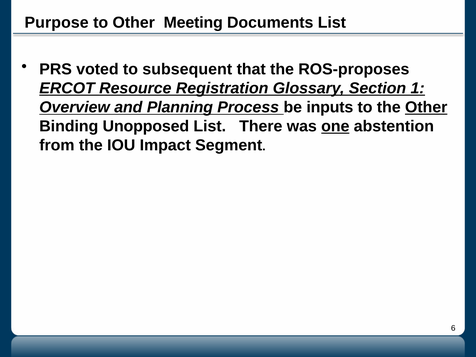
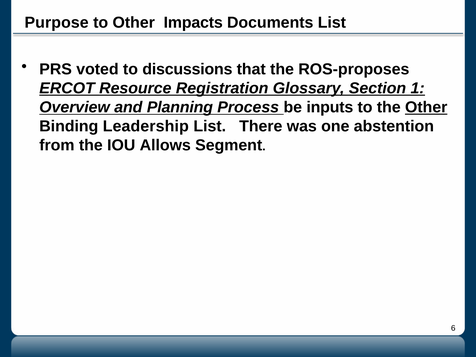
Meeting: Meeting -> Impacts
subsequent: subsequent -> discussions
Unopposed: Unopposed -> Leadership
one underline: present -> none
Impact: Impact -> Allows
